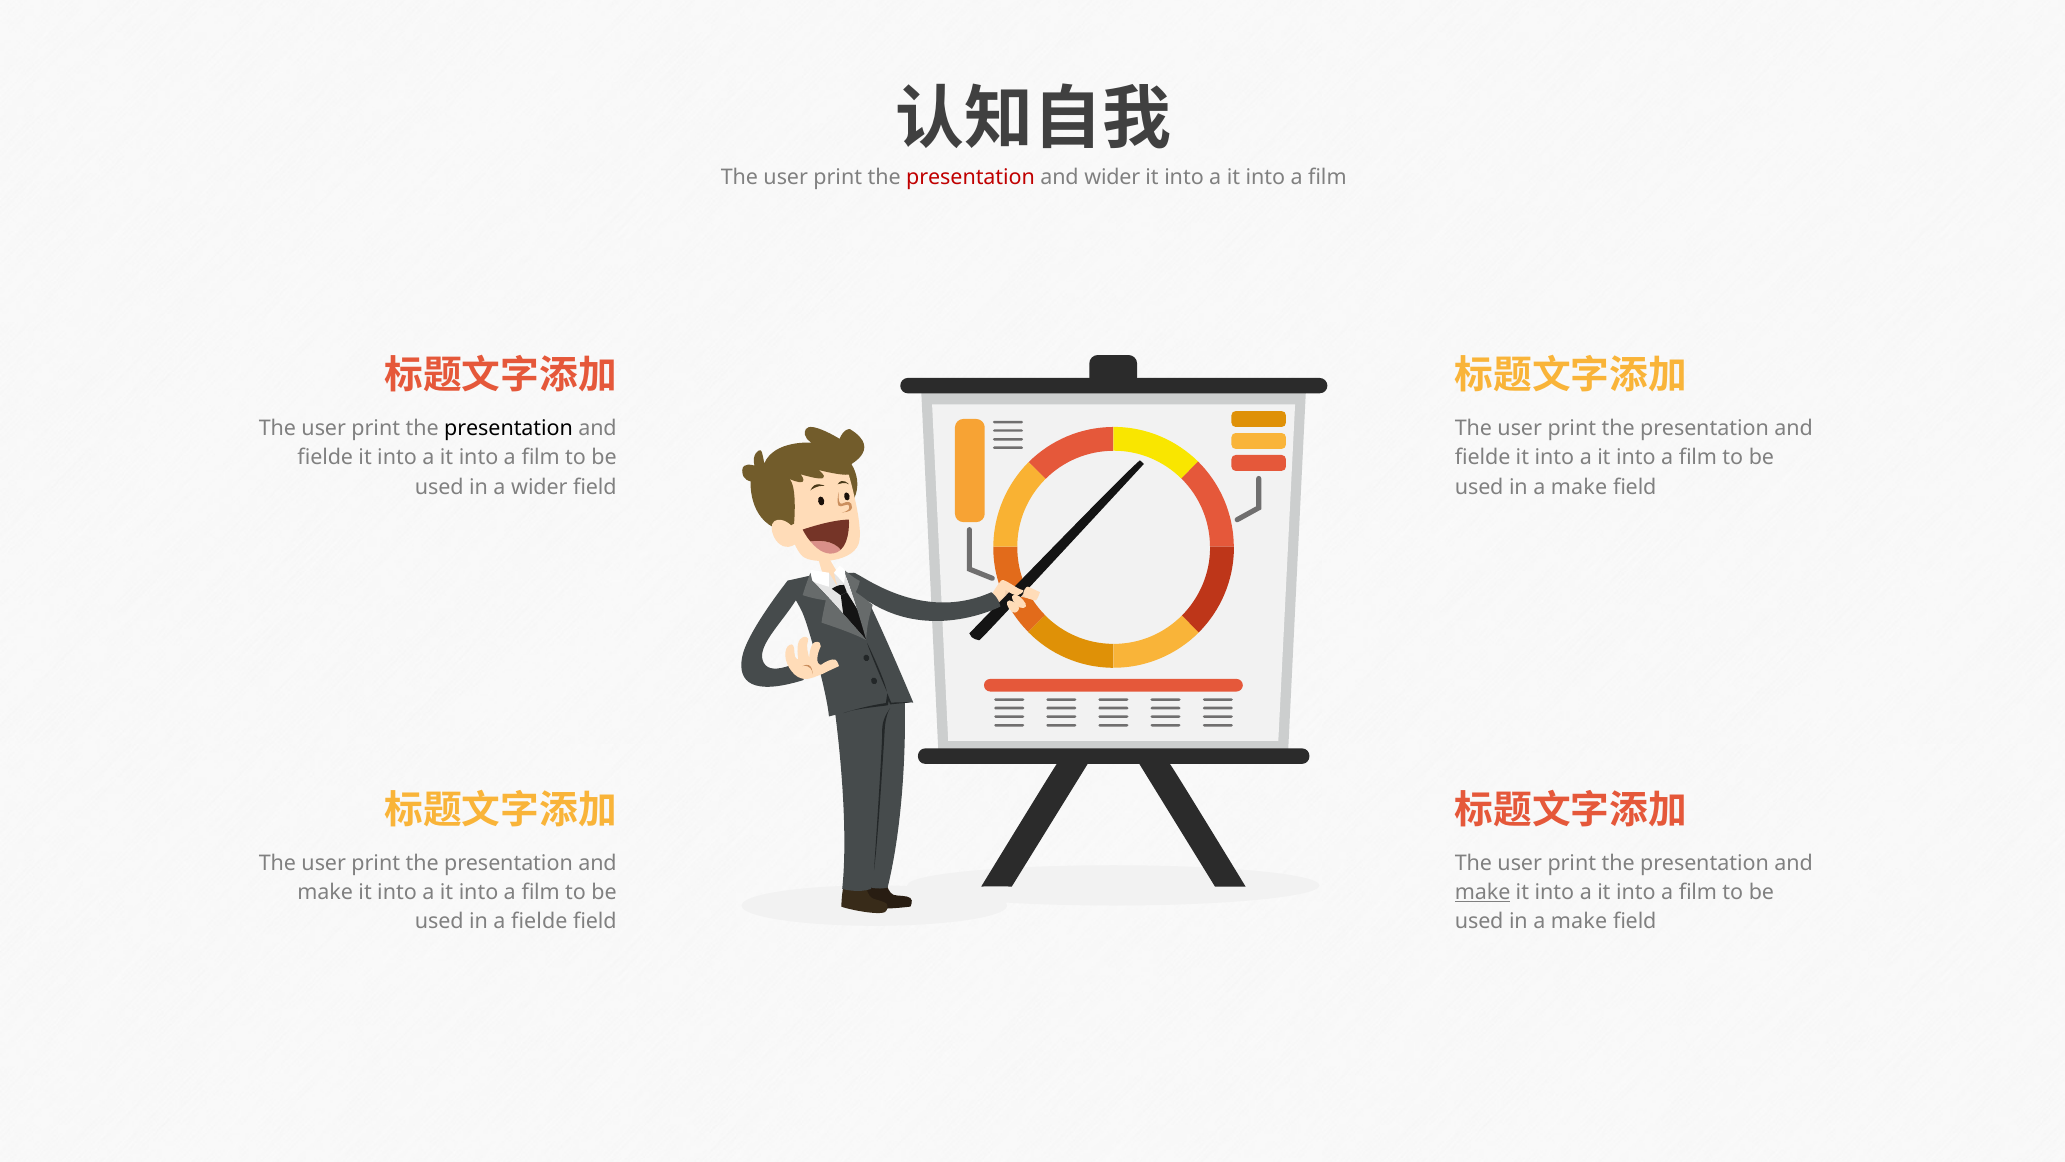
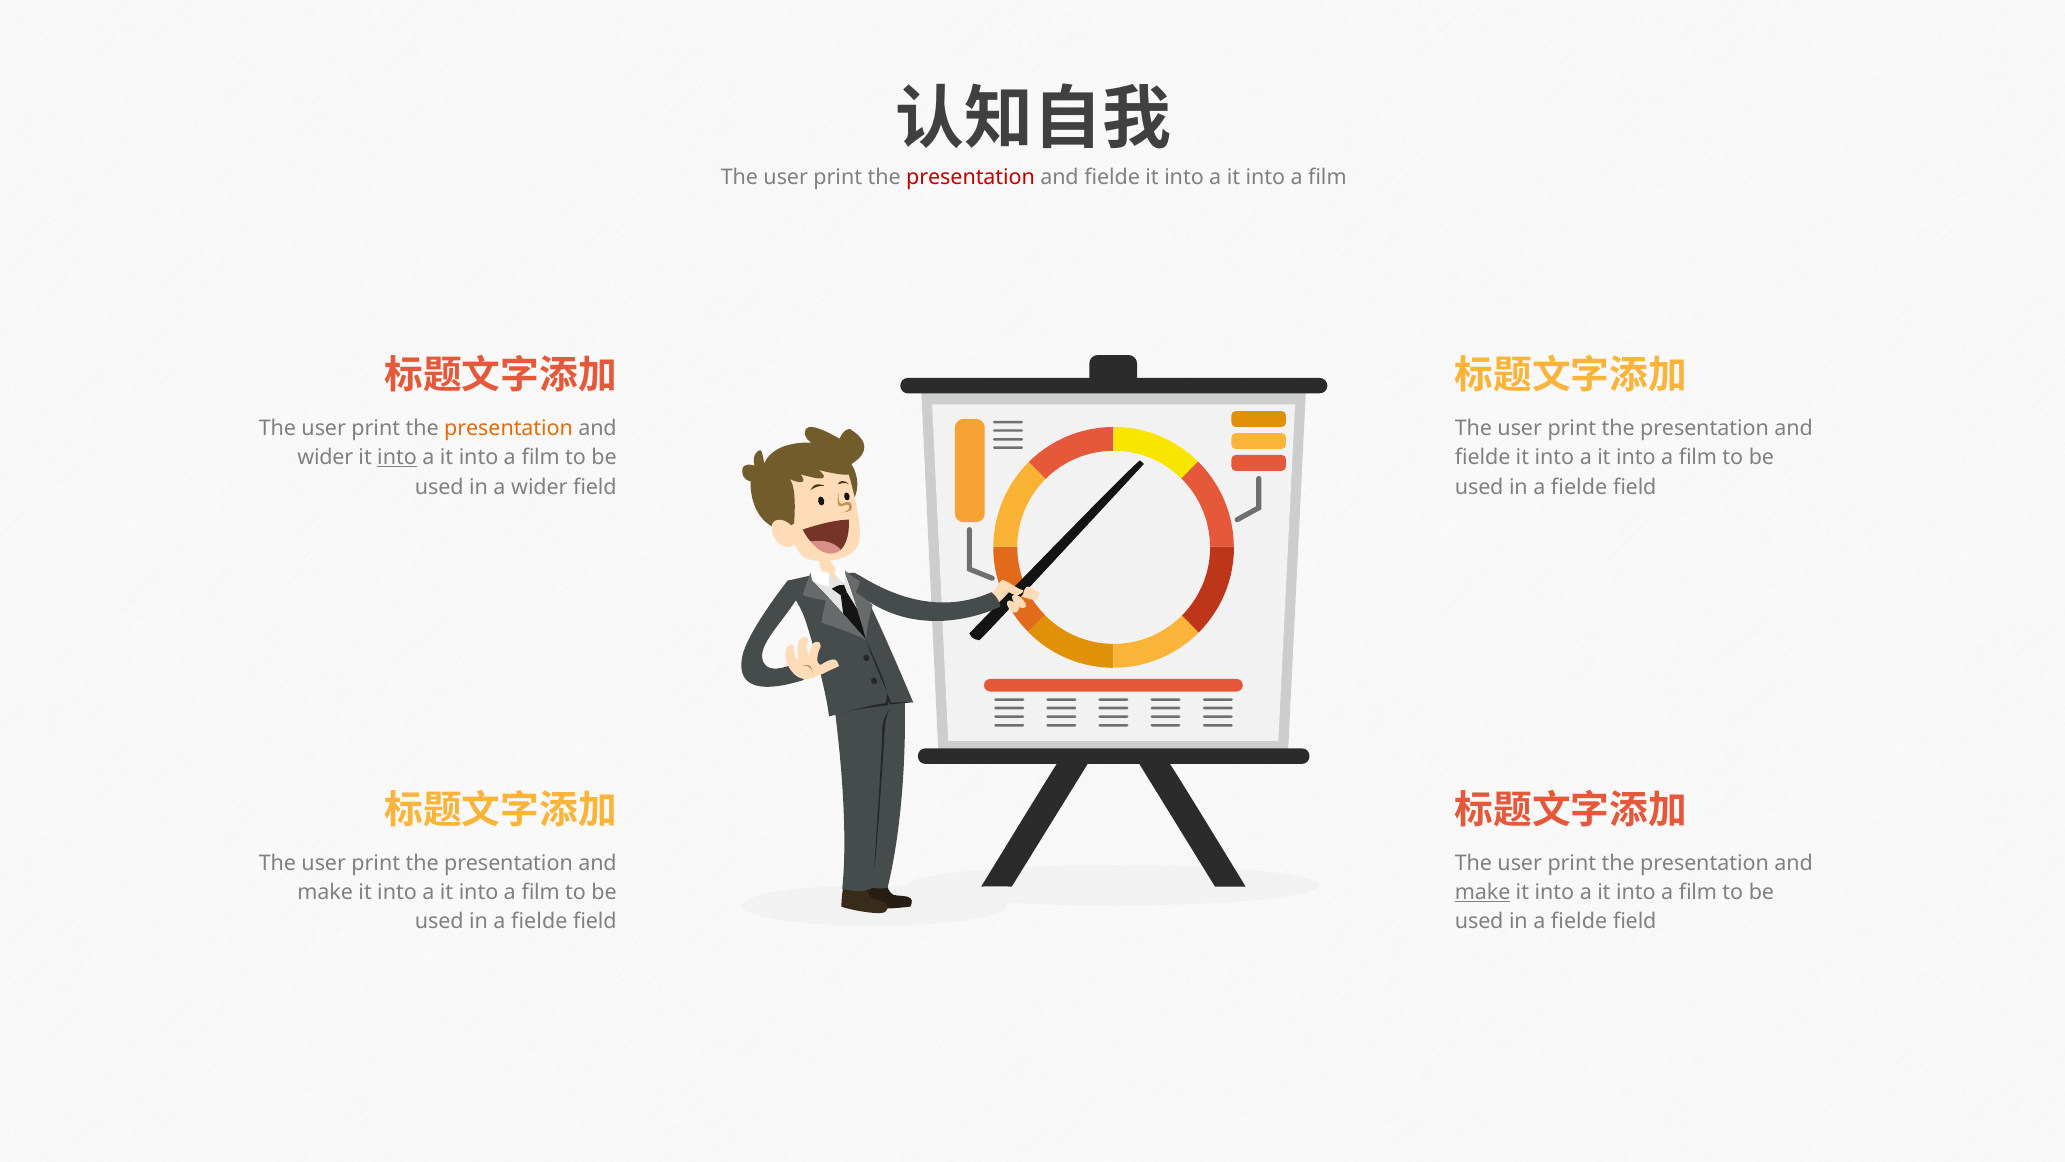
wider at (1112, 177): wider -> fielde
presentation at (509, 428) colour: black -> orange
fielde at (325, 457): fielde -> wider
into at (397, 457) underline: none -> present
make at (1579, 487): make -> fielde
make at (1579, 922): make -> fielde
